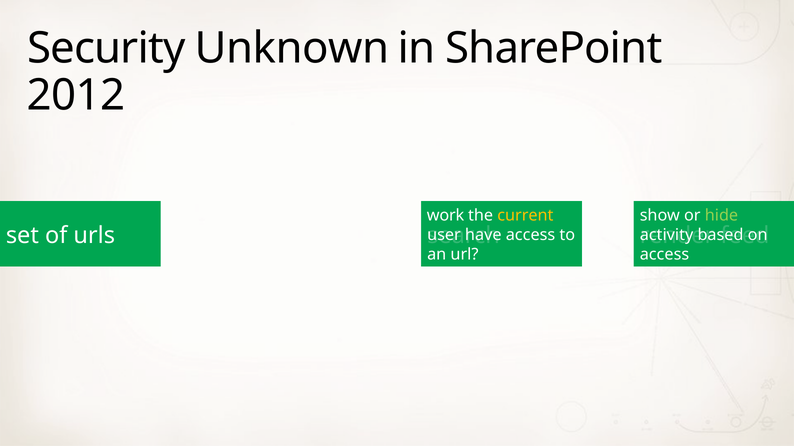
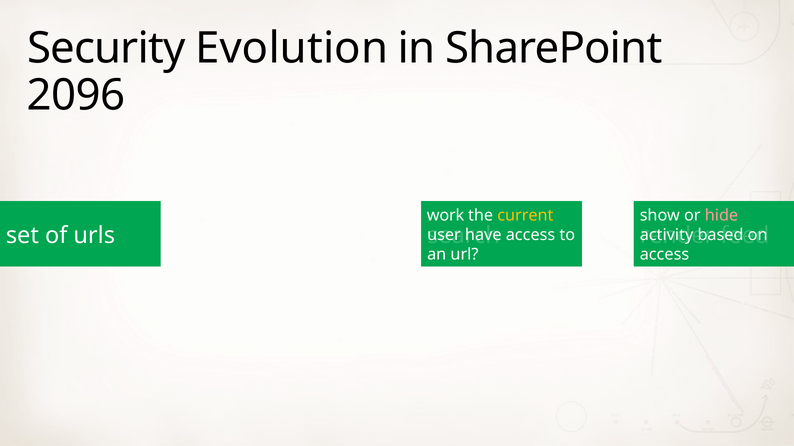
Unknown: Unknown -> Evolution
2012: 2012 -> 2096
hide colour: light green -> pink
